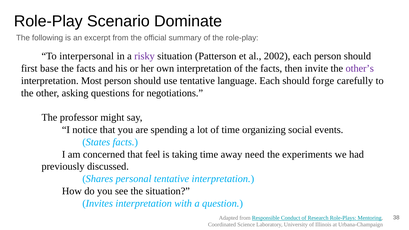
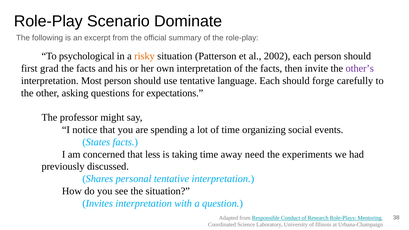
interpersonal: interpersonal -> psychological
risky colour: purple -> orange
base: base -> grad
negotiations: negotiations -> expectations
feel: feel -> less
